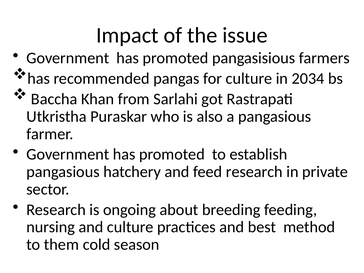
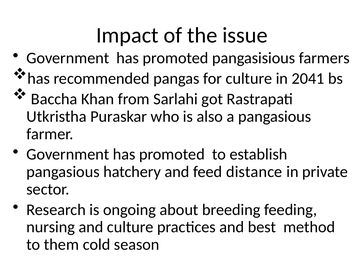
2034: 2034 -> 2041
feed research: research -> distance
